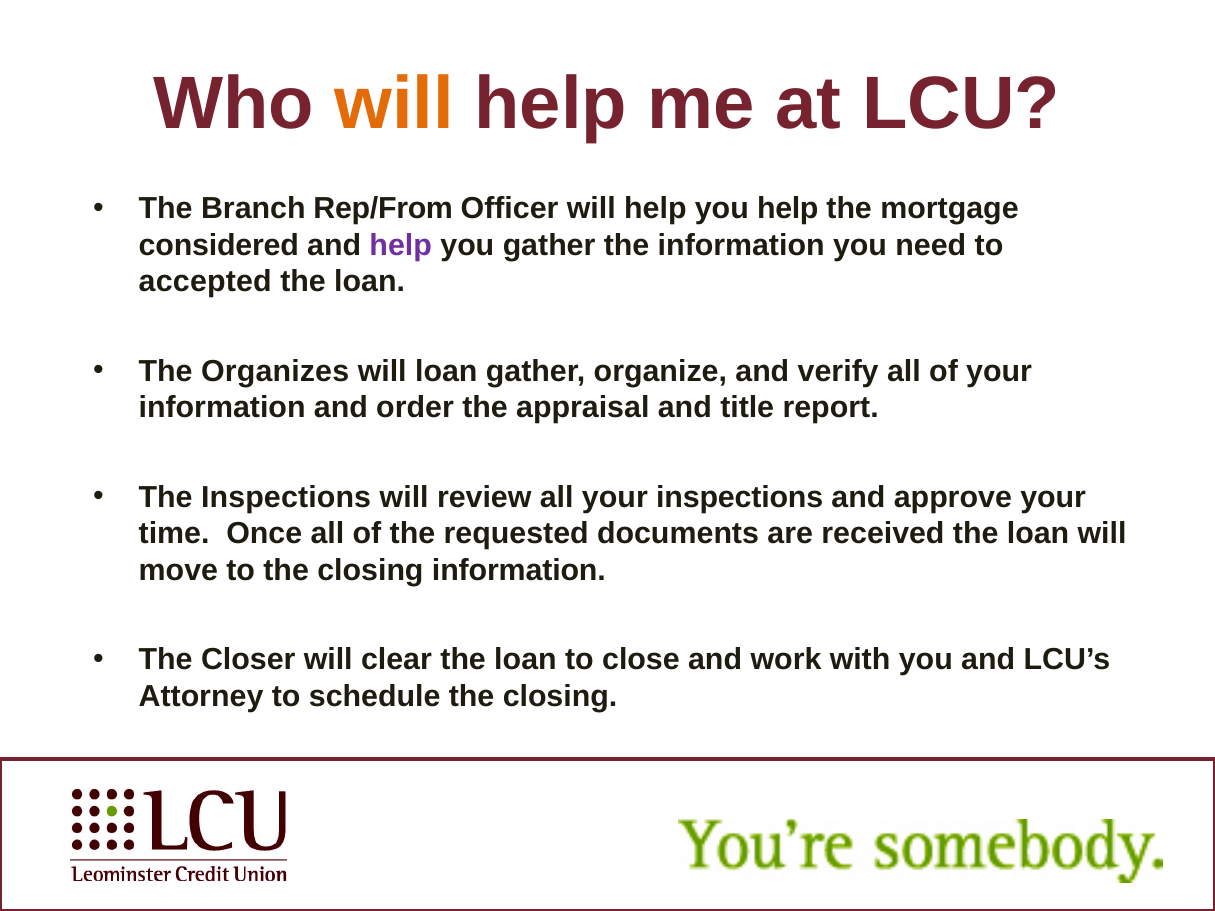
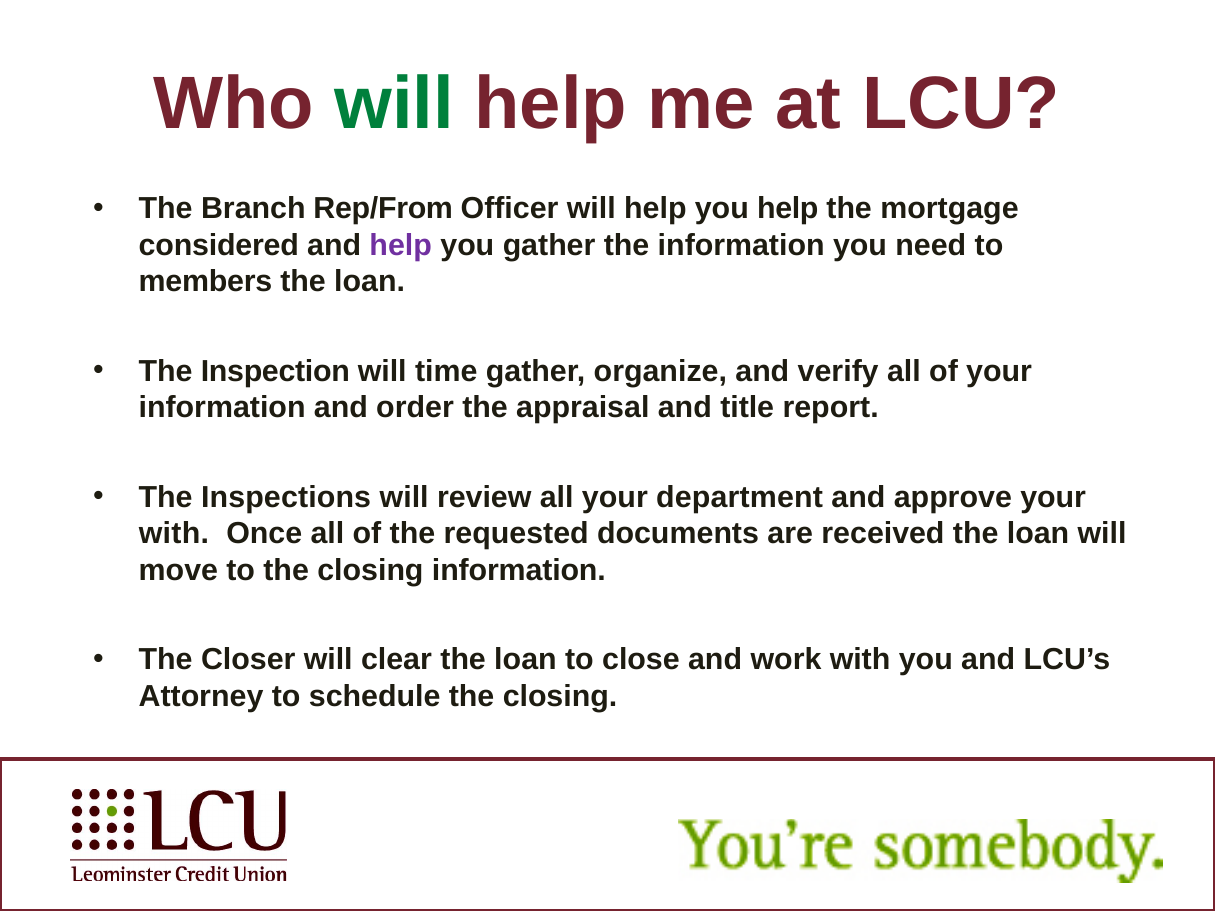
will at (394, 104) colour: orange -> green
accepted: accepted -> members
Organizes: Organizes -> Inspection
will loan: loan -> time
your inspections: inspections -> department
time at (174, 534): time -> with
